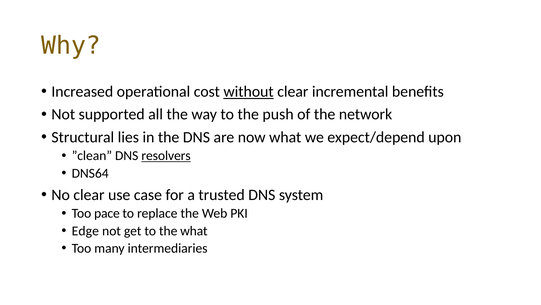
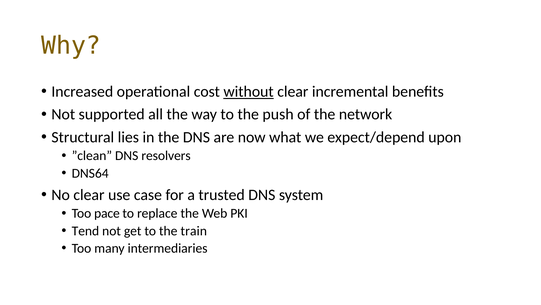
resolvers underline: present -> none
Edge: Edge -> Tend
the what: what -> train
